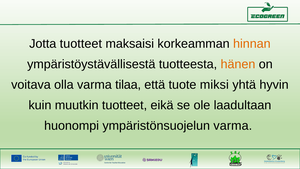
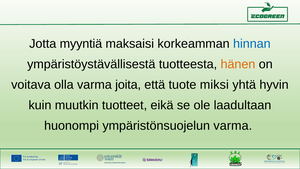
Jotta tuotteet: tuotteet -> myyntiä
hinnan colour: orange -> blue
tilaa: tilaa -> joita
